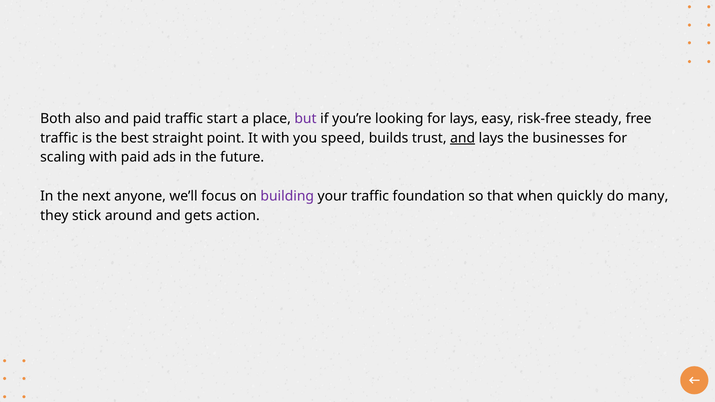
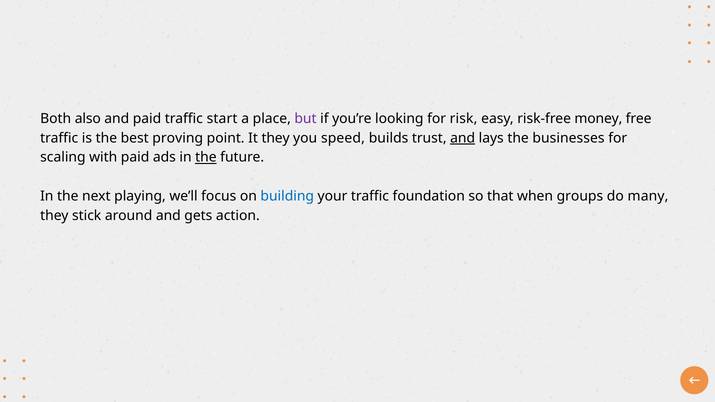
for lays: lays -> risk
steady: steady -> money
straight: straight -> proving
It with: with -> they
the at (206, 157) underline: none -> present
anyone: anyone -> playing
building colour: purple -> blue
quickly: quickly -> groups
